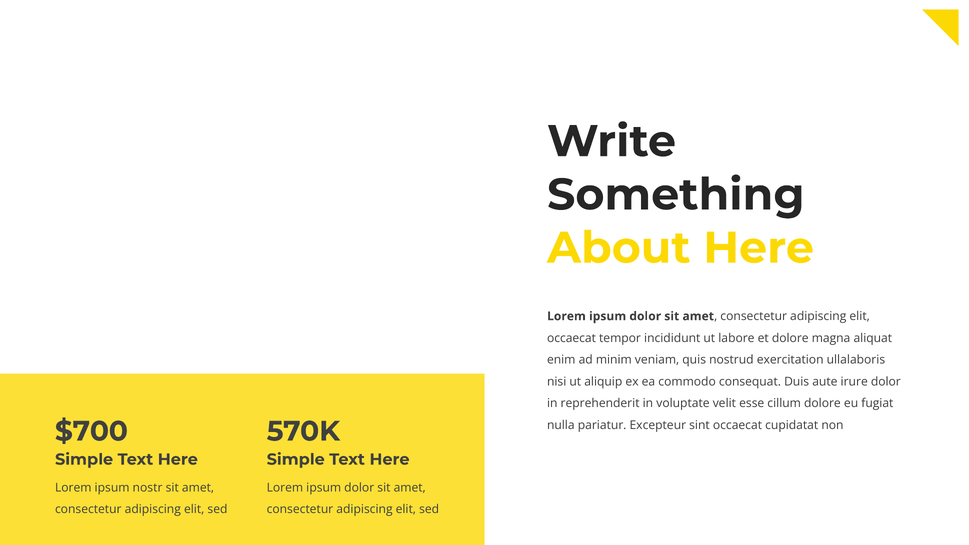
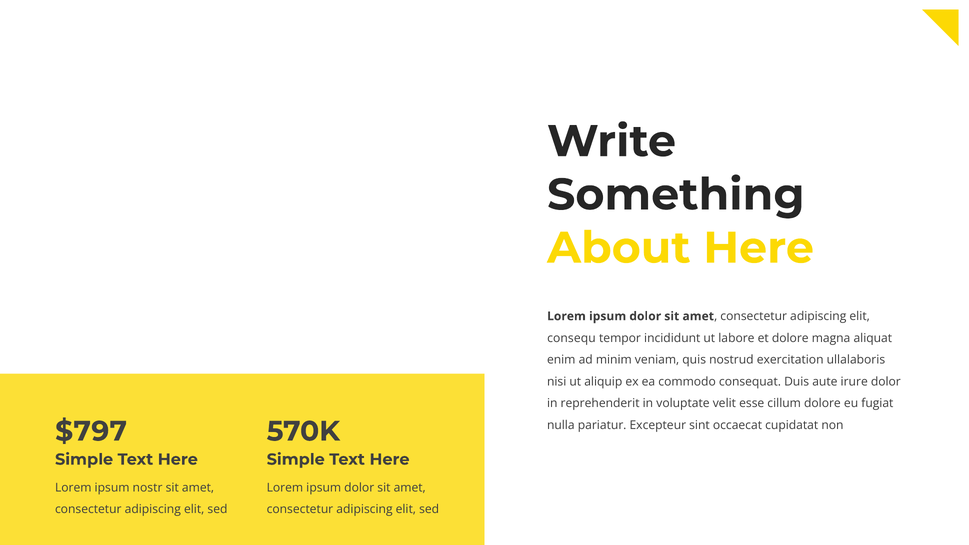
occaecat at (572, 338): occaecat -> consequ
$700: $700 -> $797
